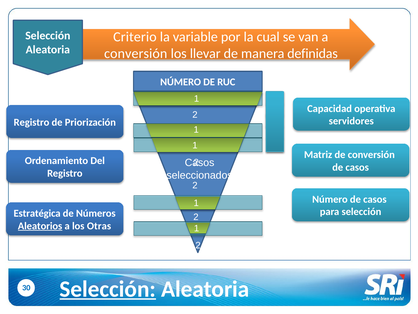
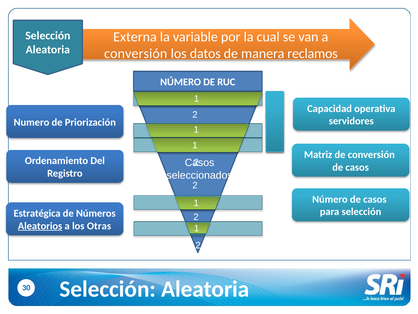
Criterio: Criterio -> Externa
llevar: llevar -> datos
definidas: definidas -> reclamos
Registro at (32, 122): Registro -> Numero
Selección at (108, 289) underline: present -> none
